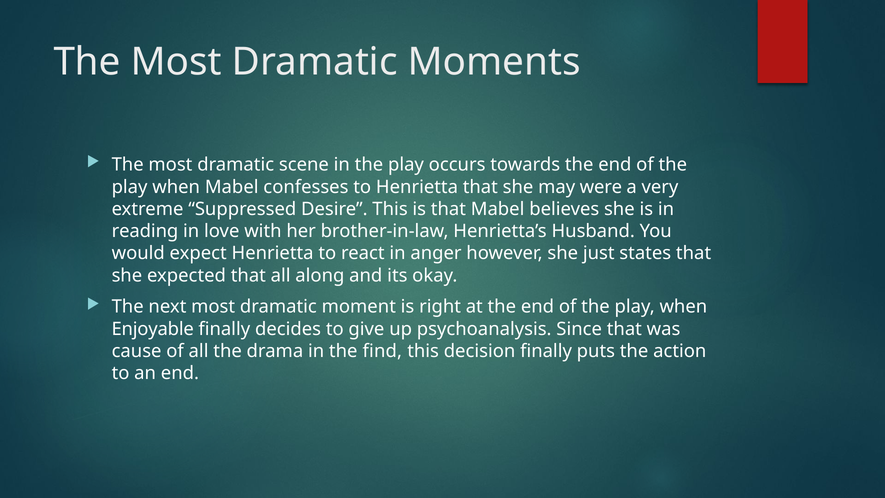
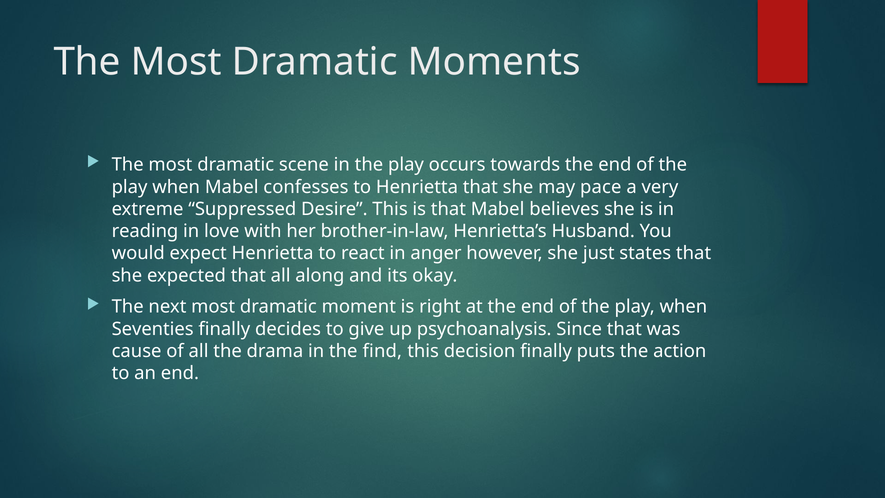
were: were -> pace
Enjoyable: Enjoyable -> Seventies
